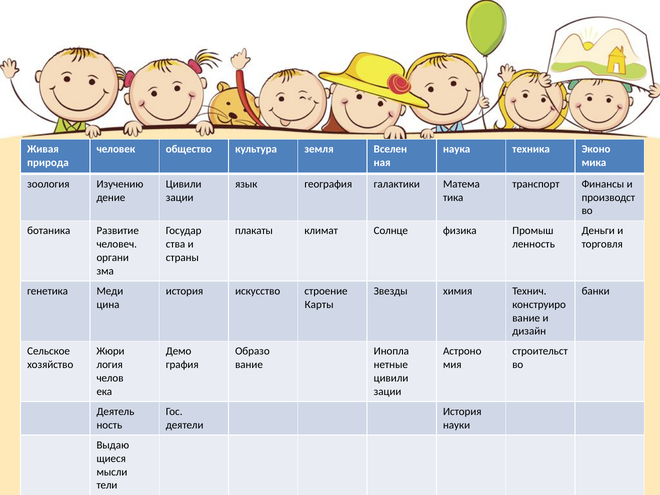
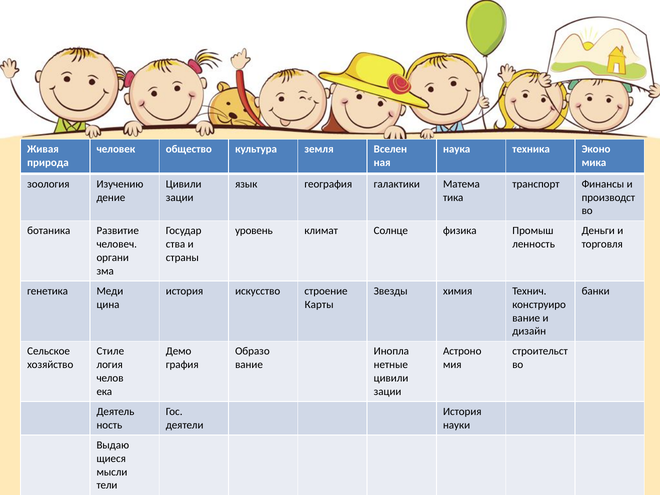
плакаты: плакаты -> уровень
Жюри: Жюри -> Стиле
